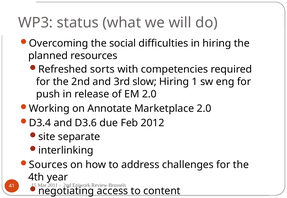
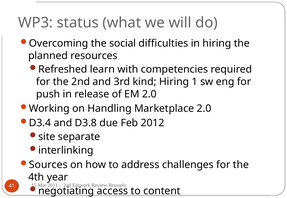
sorts: sorts -> learn
slow: slow -> kind
Annotate: Annotate -> Handling
D3.6: D3.6 -> D3.8
